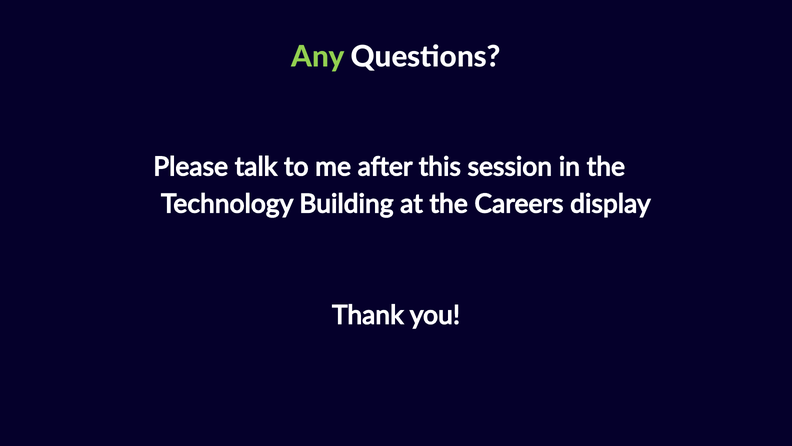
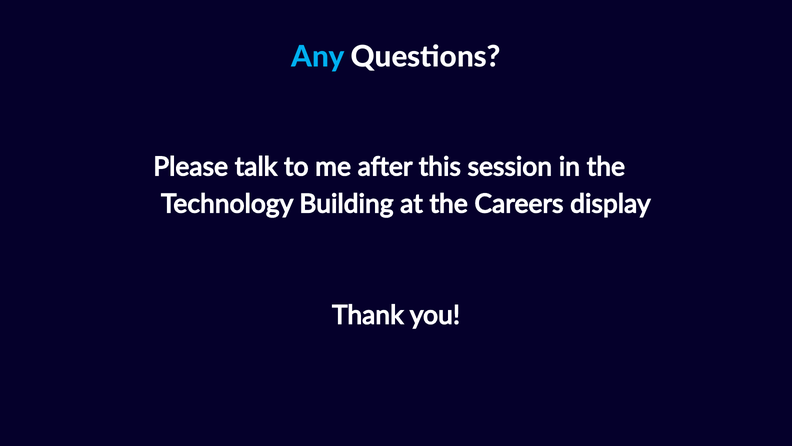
Any colour: light green -> light blue
